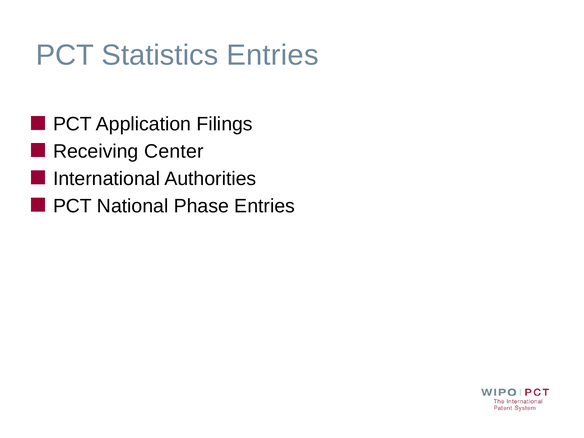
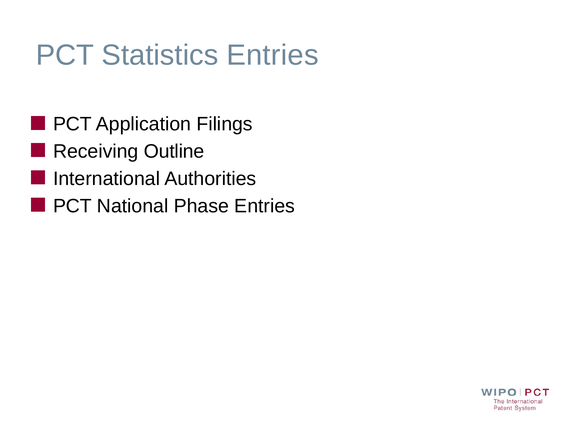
Center: Center -> Outline
